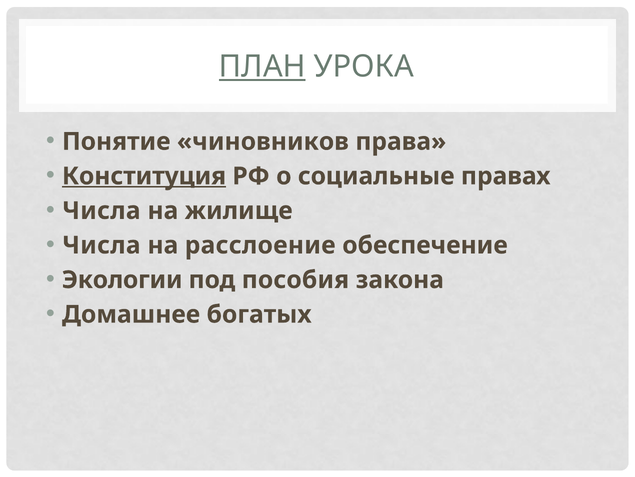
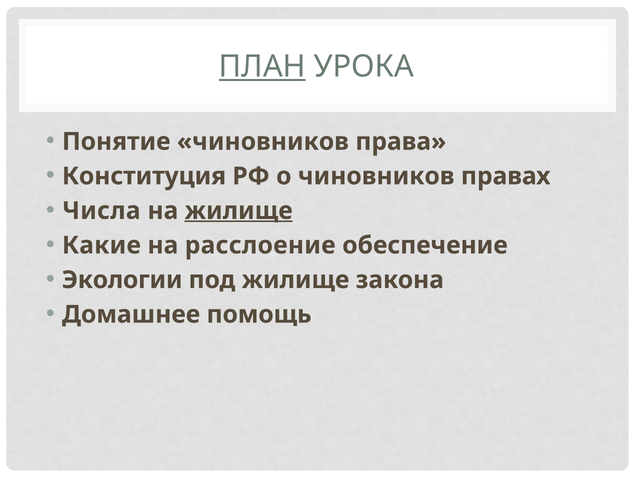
Конституция underline: present -> none
о социальные: социальные -> чиновников
жилище at (239, 210) underline: none -> present
Числа at (101, 245): Числа -> Какие
под пособия: пособия -> жилище
богатых: богатых -> помощь
